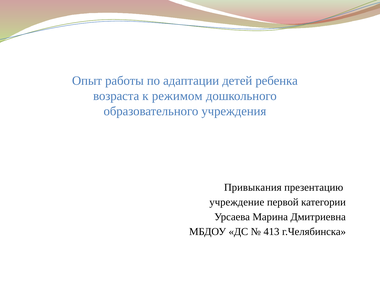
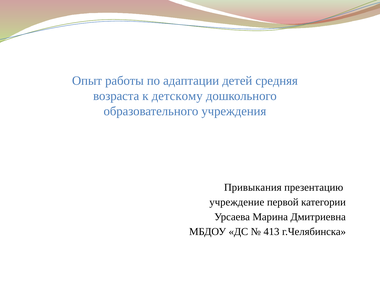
ребенка: ребенка -> средняя
режимом: режимом -> детскому
